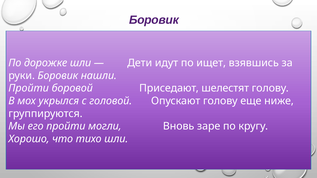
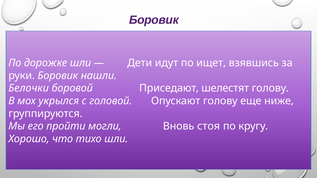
Пройти at (29, 88): Пройти -> Белочки
заре: заре -> стоя
